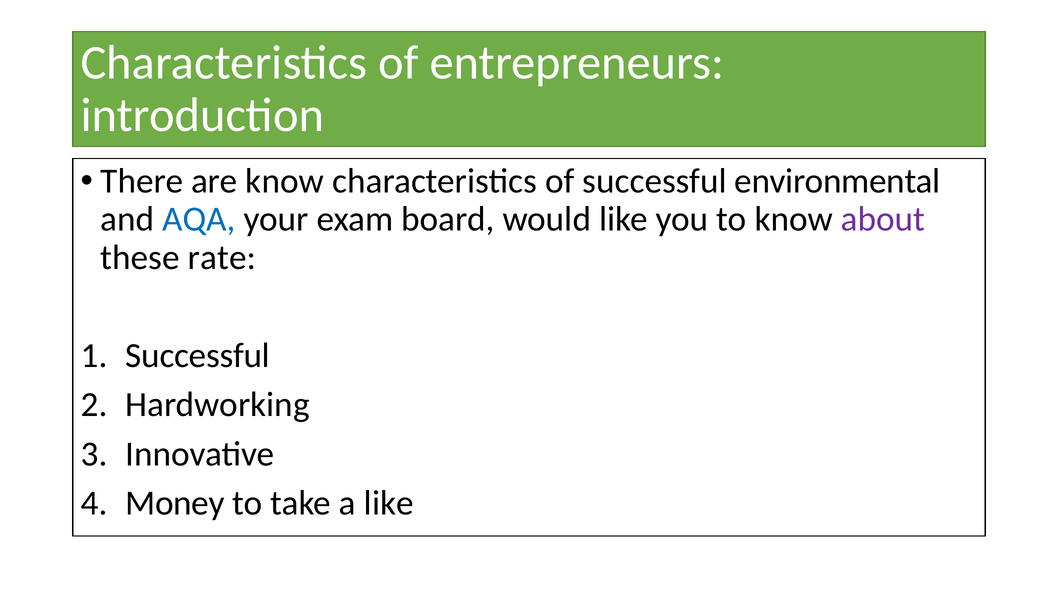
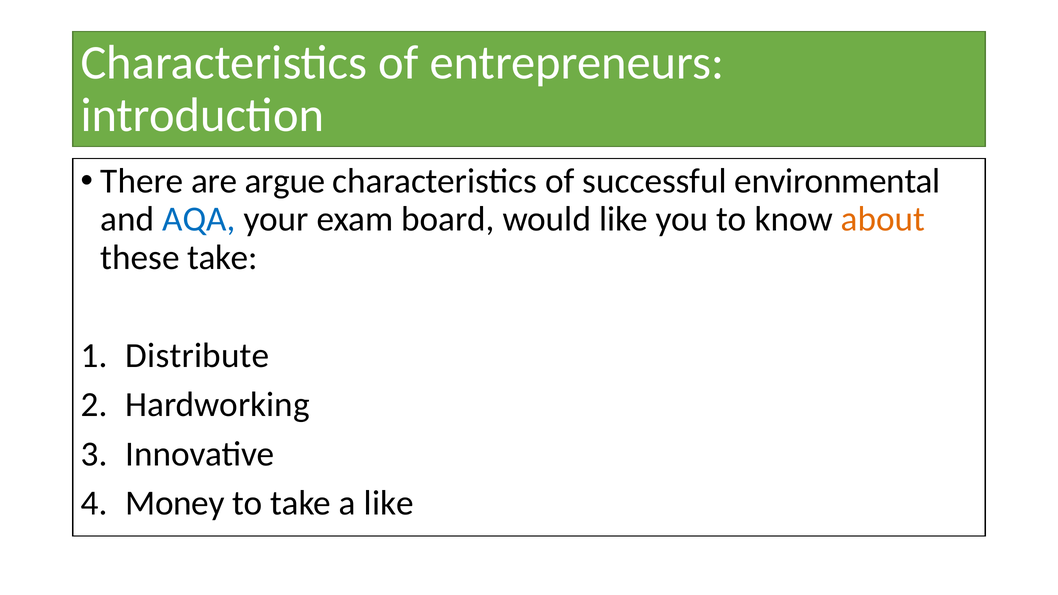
are know: know -> argue
about colour: purple -> orange
these rate: rate -> take
Successful at (198, 356): Successful -> Distribute
